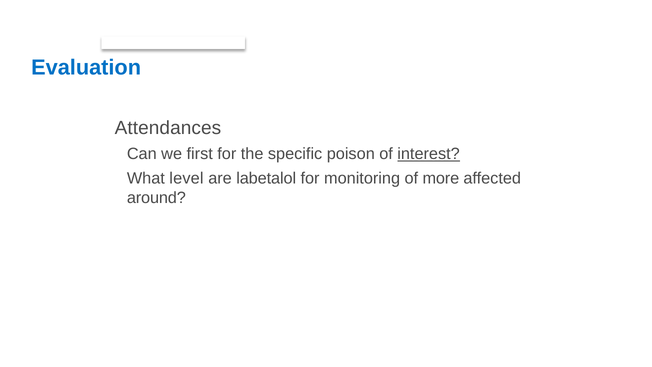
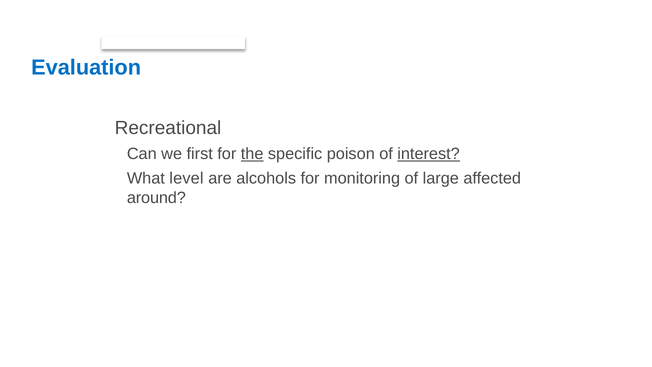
Attendances: Attendances -> Recreational
the underline: none -> present
labetalol: labetalol -> alcohols
more: more -> large
